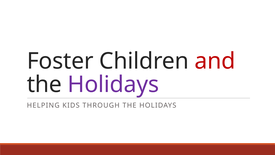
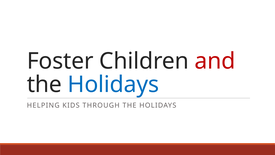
Holidays at (113, 84) colour: purple -> blue
